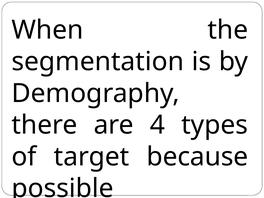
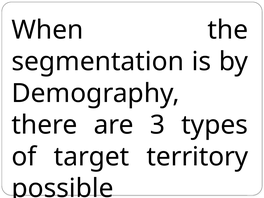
4: 4 -> 3
because: because -> territory
